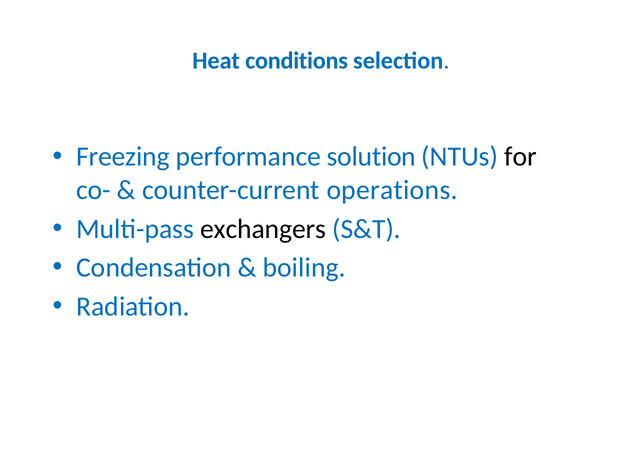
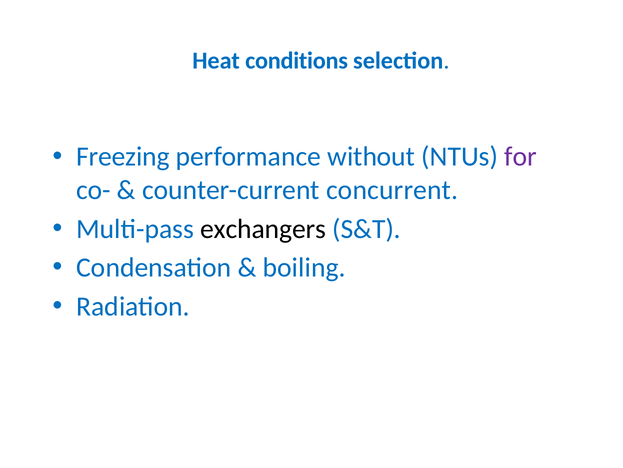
solution: solution -> without
for colour: black -> purple
operations: operations -> concurrent
